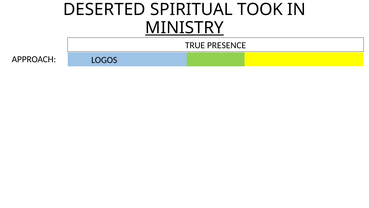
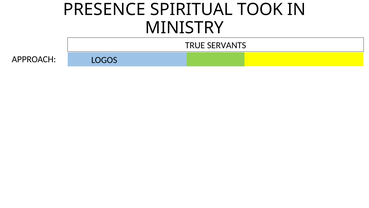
DESERTED: DESERTED -> PRESENCE
MINISTRY underline: present -> none
PRESENCE: PRESENCE -> SERVANTS
